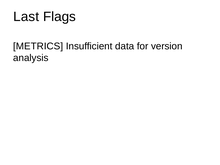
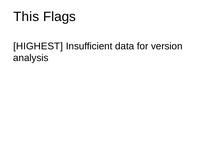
Last: Last -> This
METRICS: METRICS -> HIGHEST
